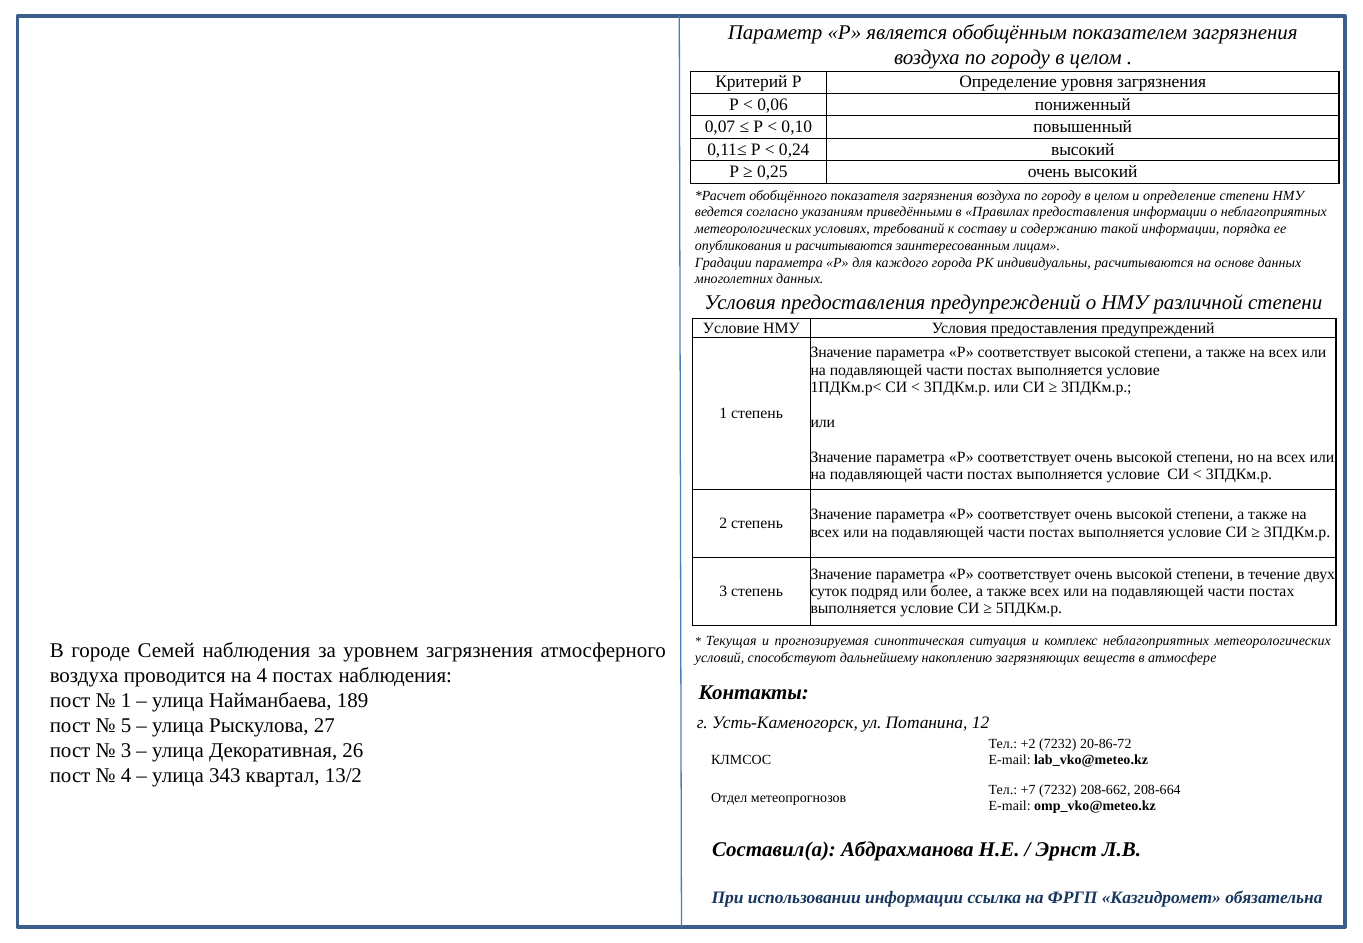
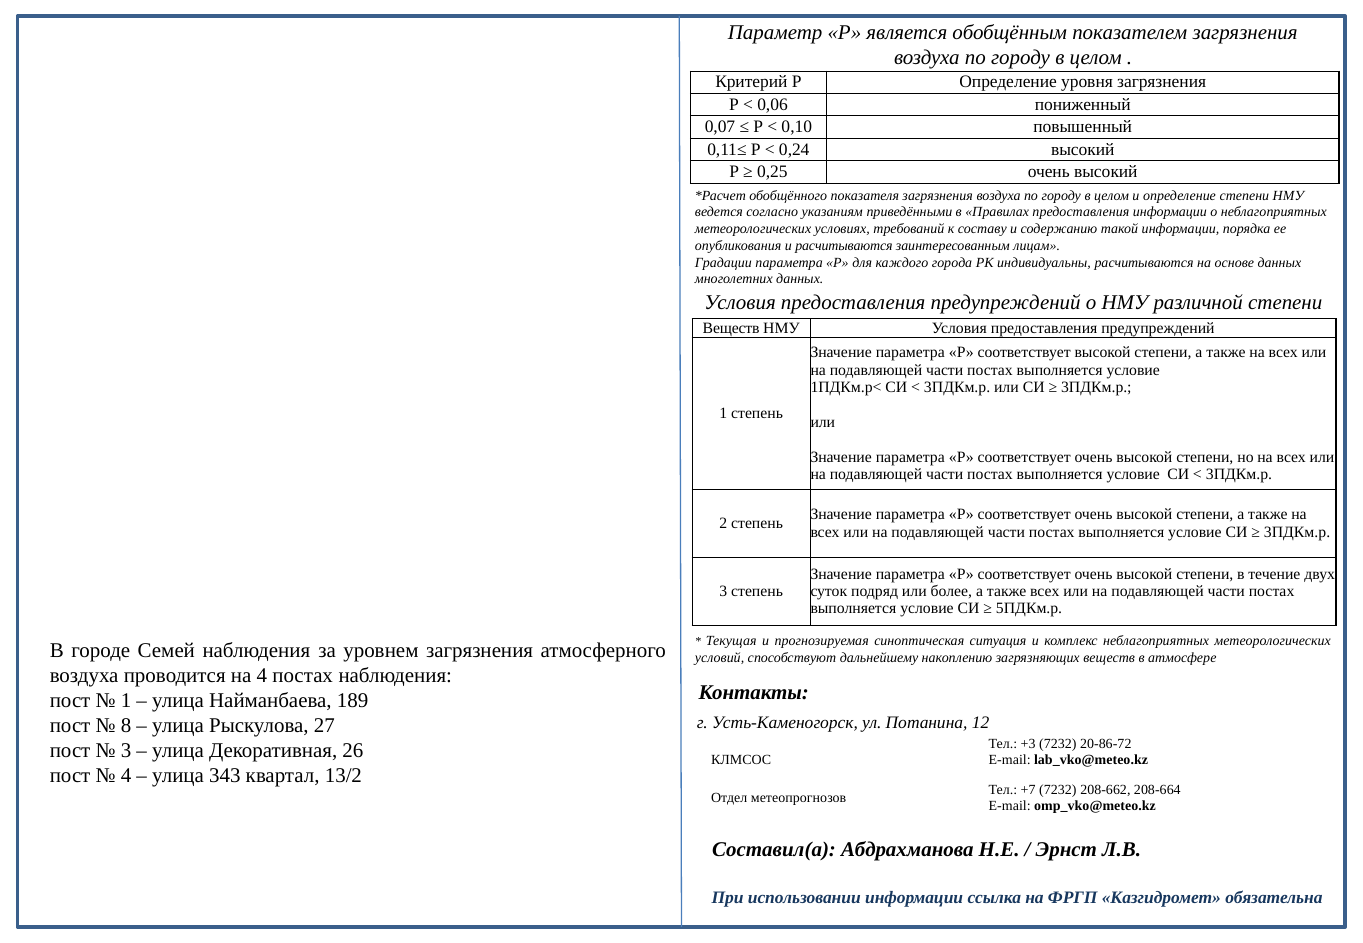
Условие at (731, 329): Условие -> Веществ
5: 5 -> 8
+2: +2 -> +3
